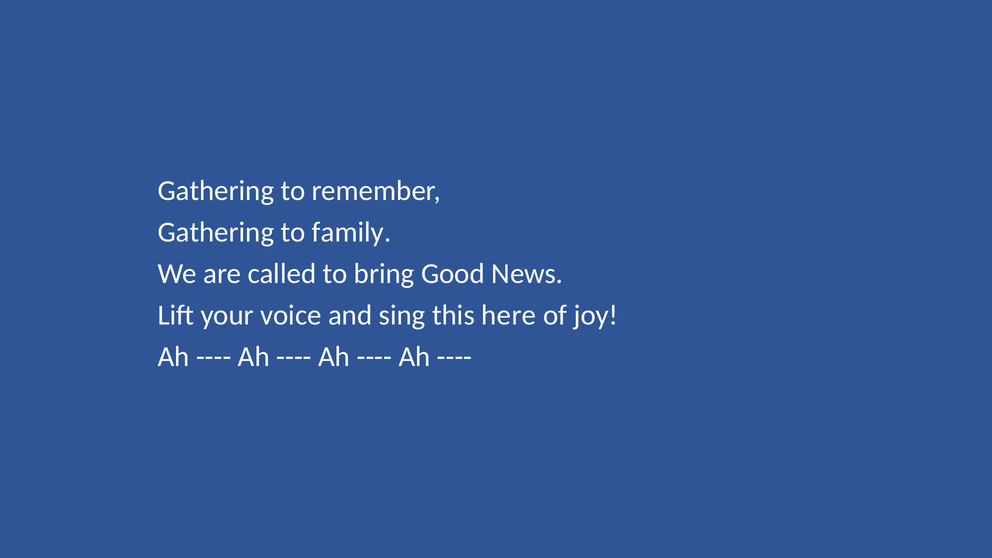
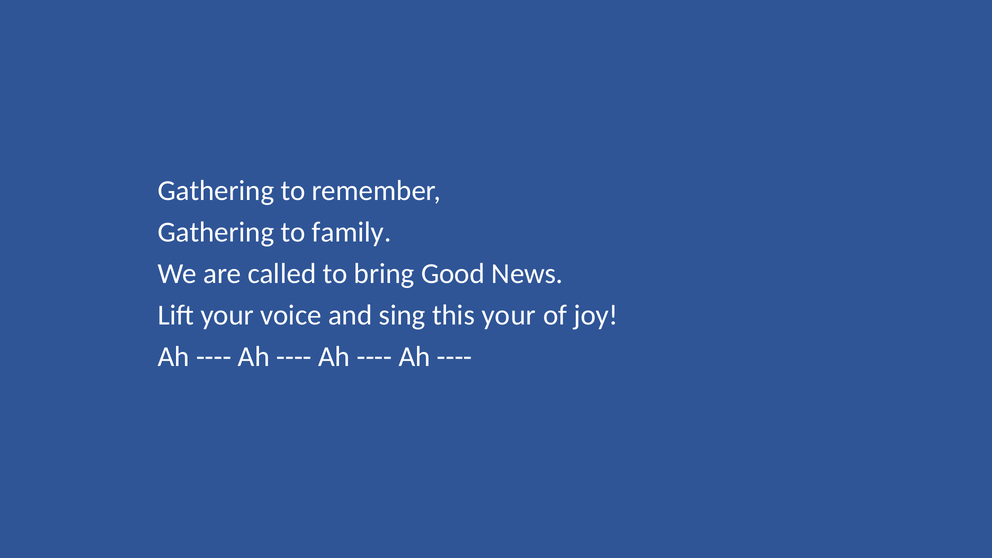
this here: here -> your
